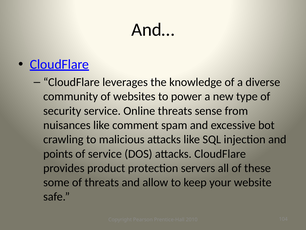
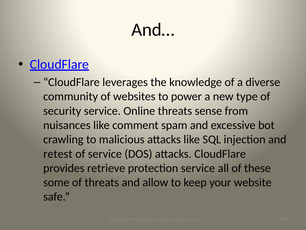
points: points -> retest
product: product -> retrieve
protection servers: servers -> service
